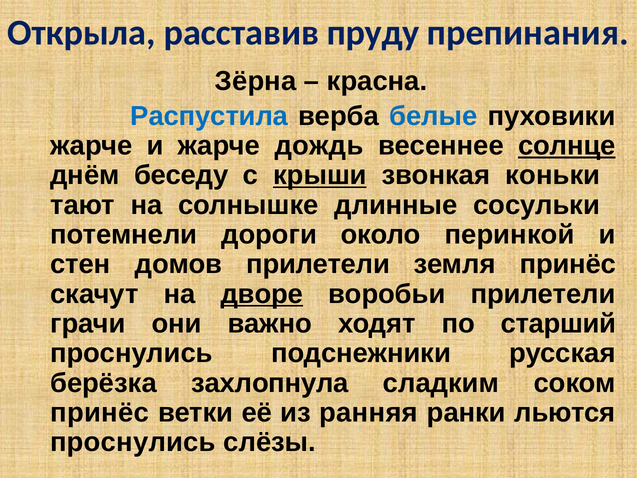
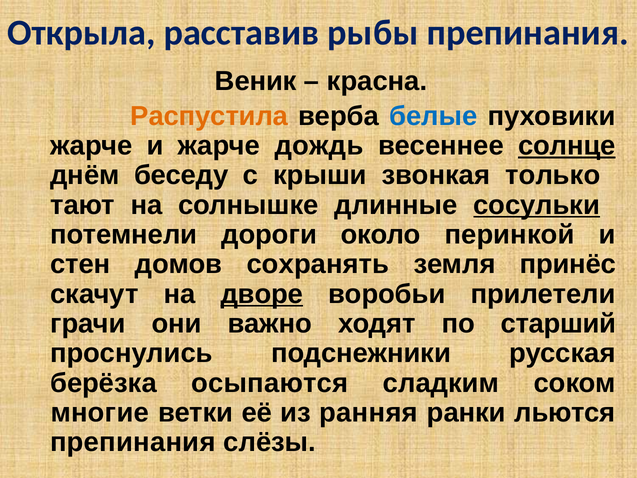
пруду: пруду -> рыбы
Зёрна: Зёрна -> Веник
Распустила colour: blue -> orange
крыши underline: present -> none
коньки: коньки -> только
сосульки underline: none -> present
домов прилетели: прилетели -> сохранять
захлопнула: захлопнула -> осыпаются
принёс at (100, 412): принёс -> многие
проснулись at (133, 442): проснулись -> препинания
